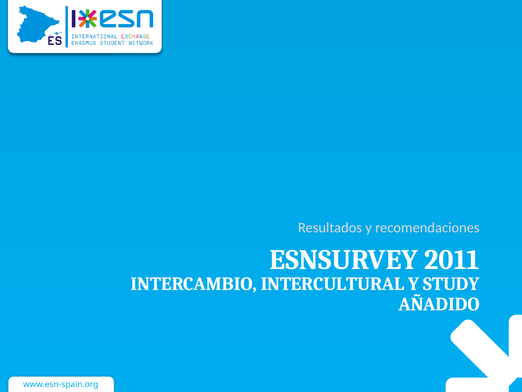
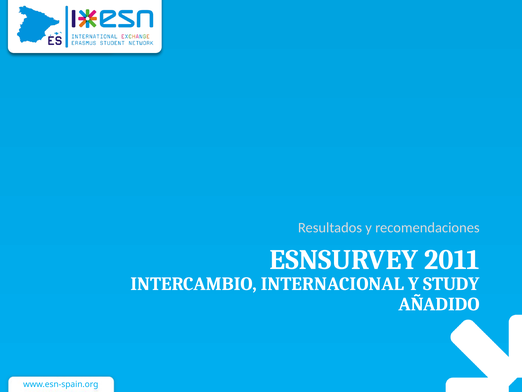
INTERCULTURAL: INTERCULTURAL -> INTERNACIONAL
